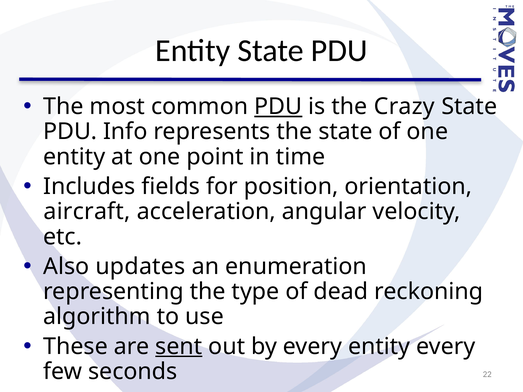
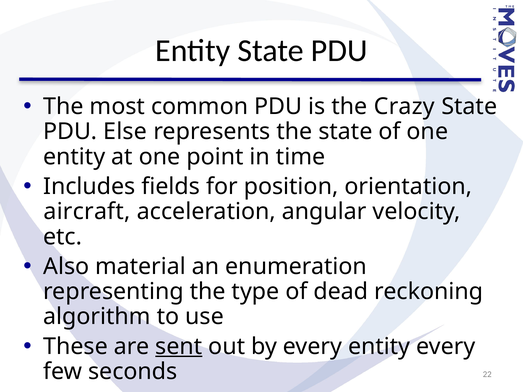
PDU at (278, 107) underline: present -> none
Info: Info -> Else
updates: updates -> material
